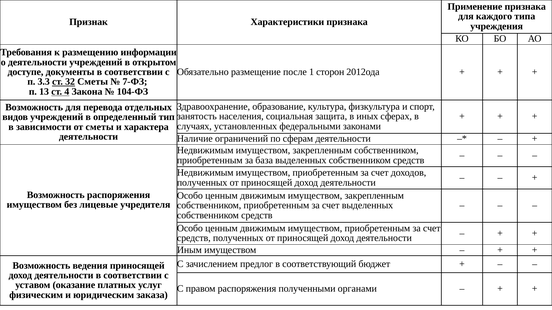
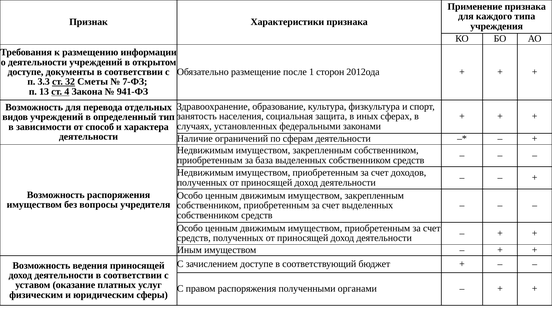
104-ФЗ: 104-ФЗ -> 941-ФЗ
от сметы: сметы -> способ
лицевые: лицевые -> вопросы
зачислением предлог: предлог -> доступе
заказа: заказа -> сферы
